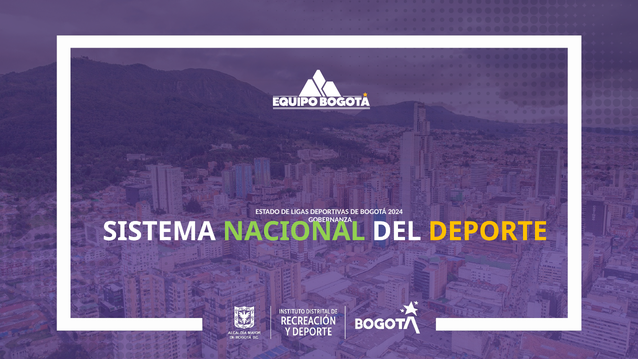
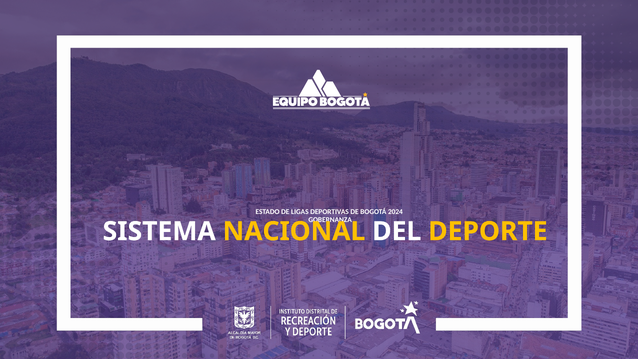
NACIONAL colour: light green -> yellow
